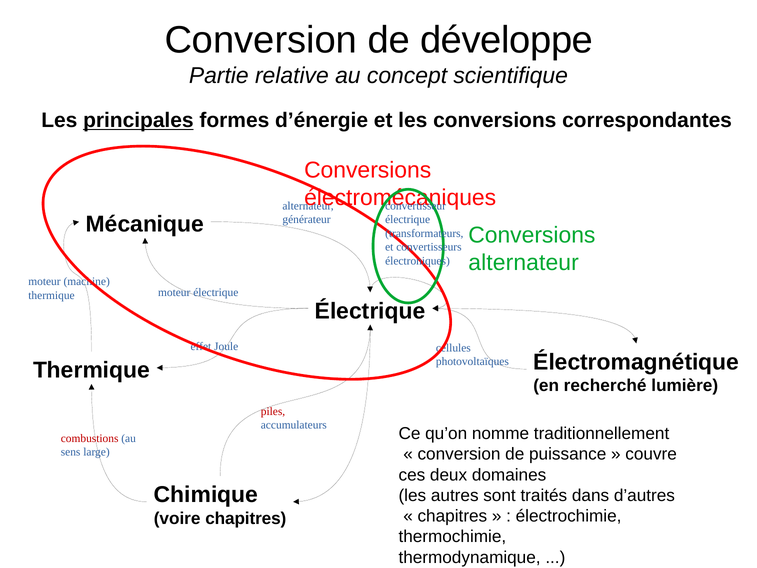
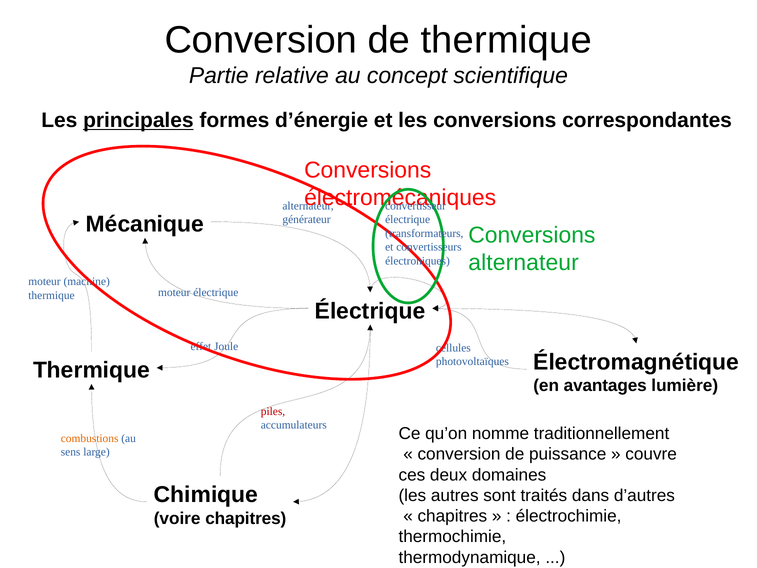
de développe: développe -> thermique
recherché: recherché -> avantages
combustions colour: red -> orange
